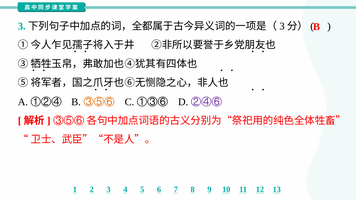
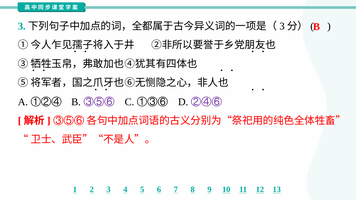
③⑤⑥ colour: orange -> purple
